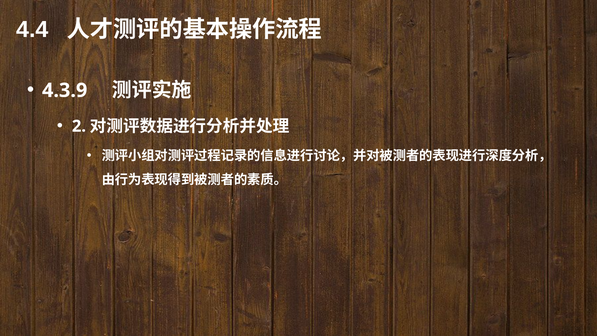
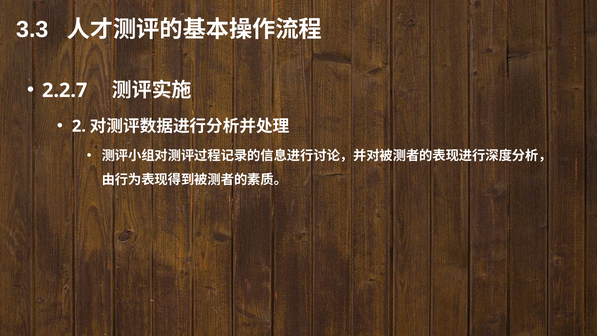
4.4: 4.4 -> 3.3
4.3.9: 4.3.9 -> 2.2.7
